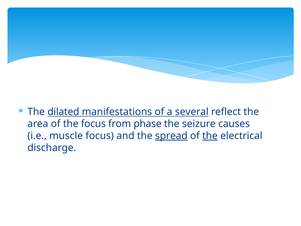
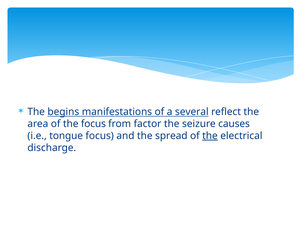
dilated: dilated -> begins
phase: phase -> factor
muscle: muscle -> tongue
spread underline: present -> none
